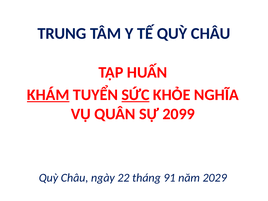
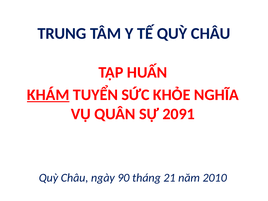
SỨC underline: present -> none
2099: 2099 -> 2091
22: 22 -> 90
91: 91 -> 21
2029: 2029 -> 2010
